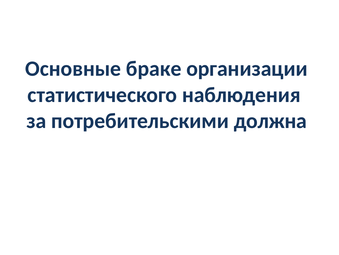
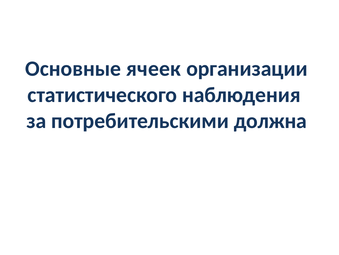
браке: браке -> ячеек
